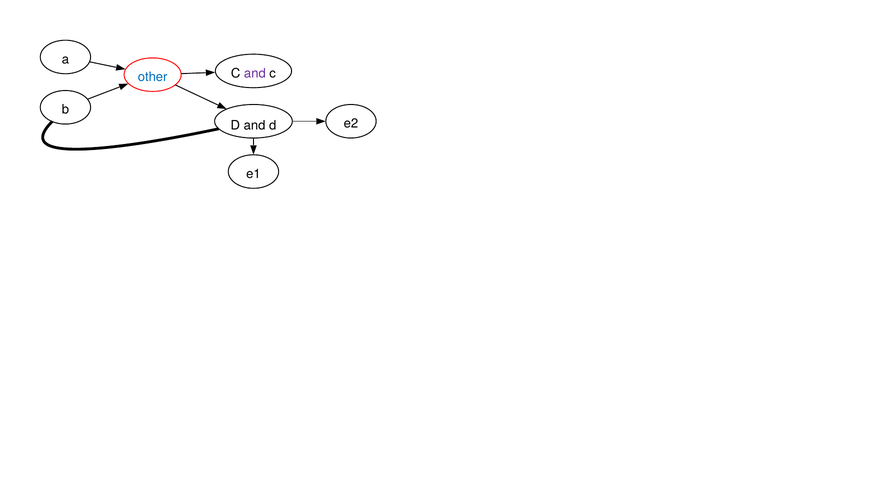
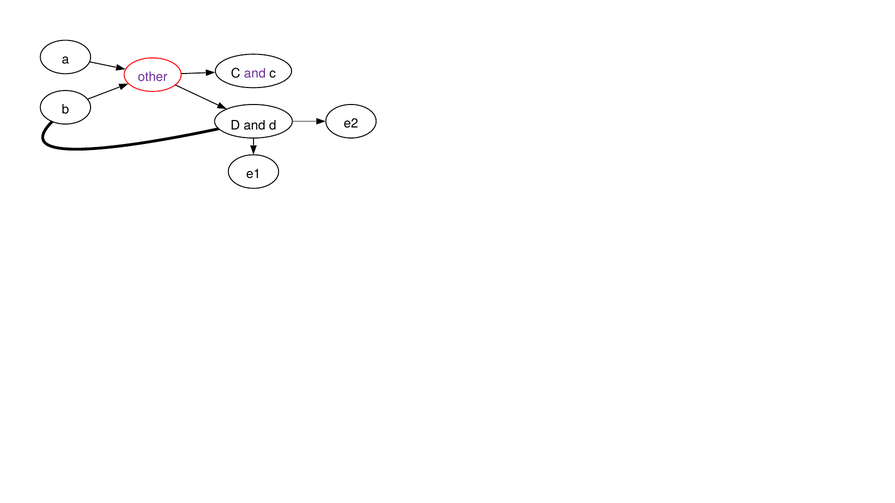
other colour: blue -> purple
